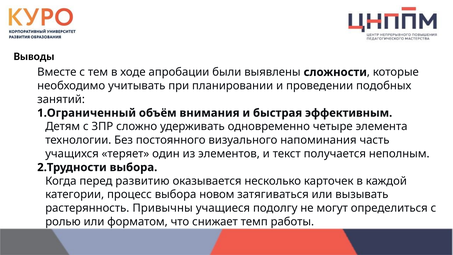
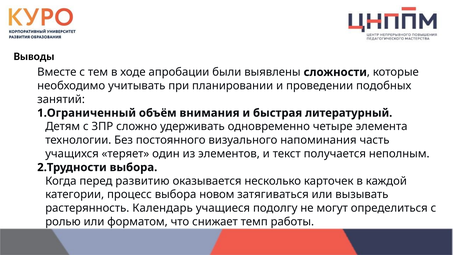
эффективным: эффективным -> литературный
Привычны: Привычны -> Календарь
